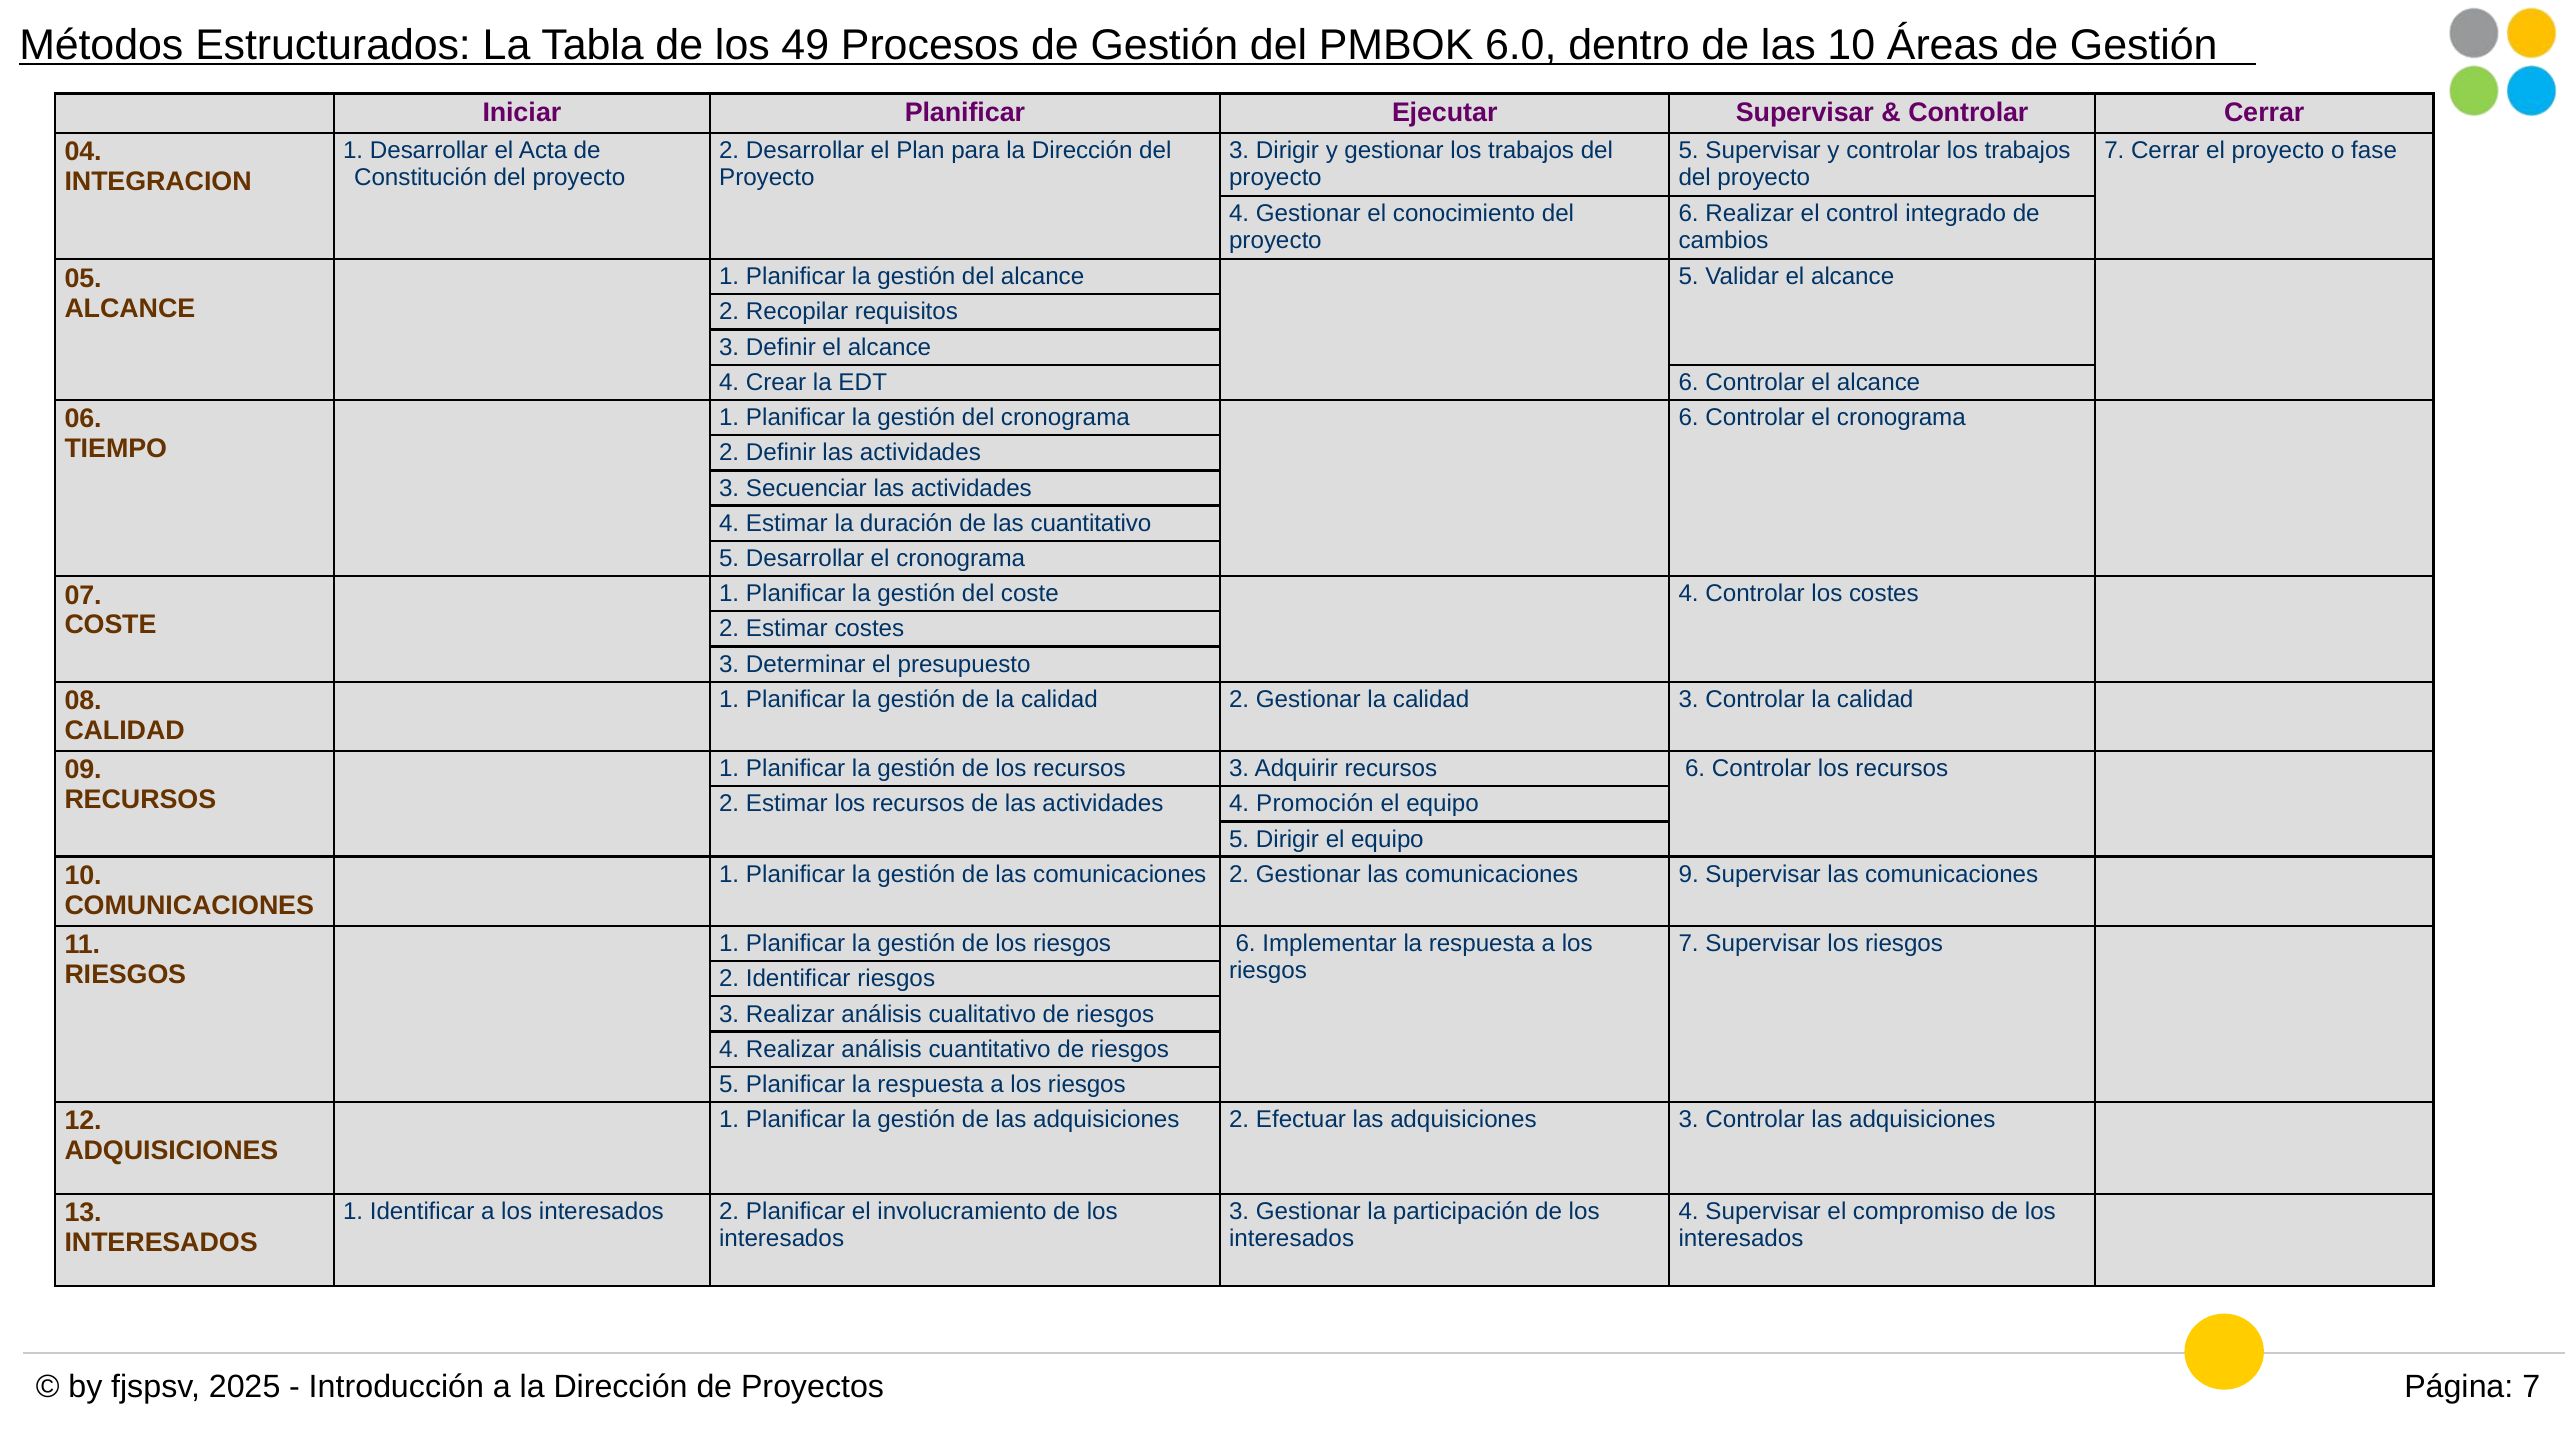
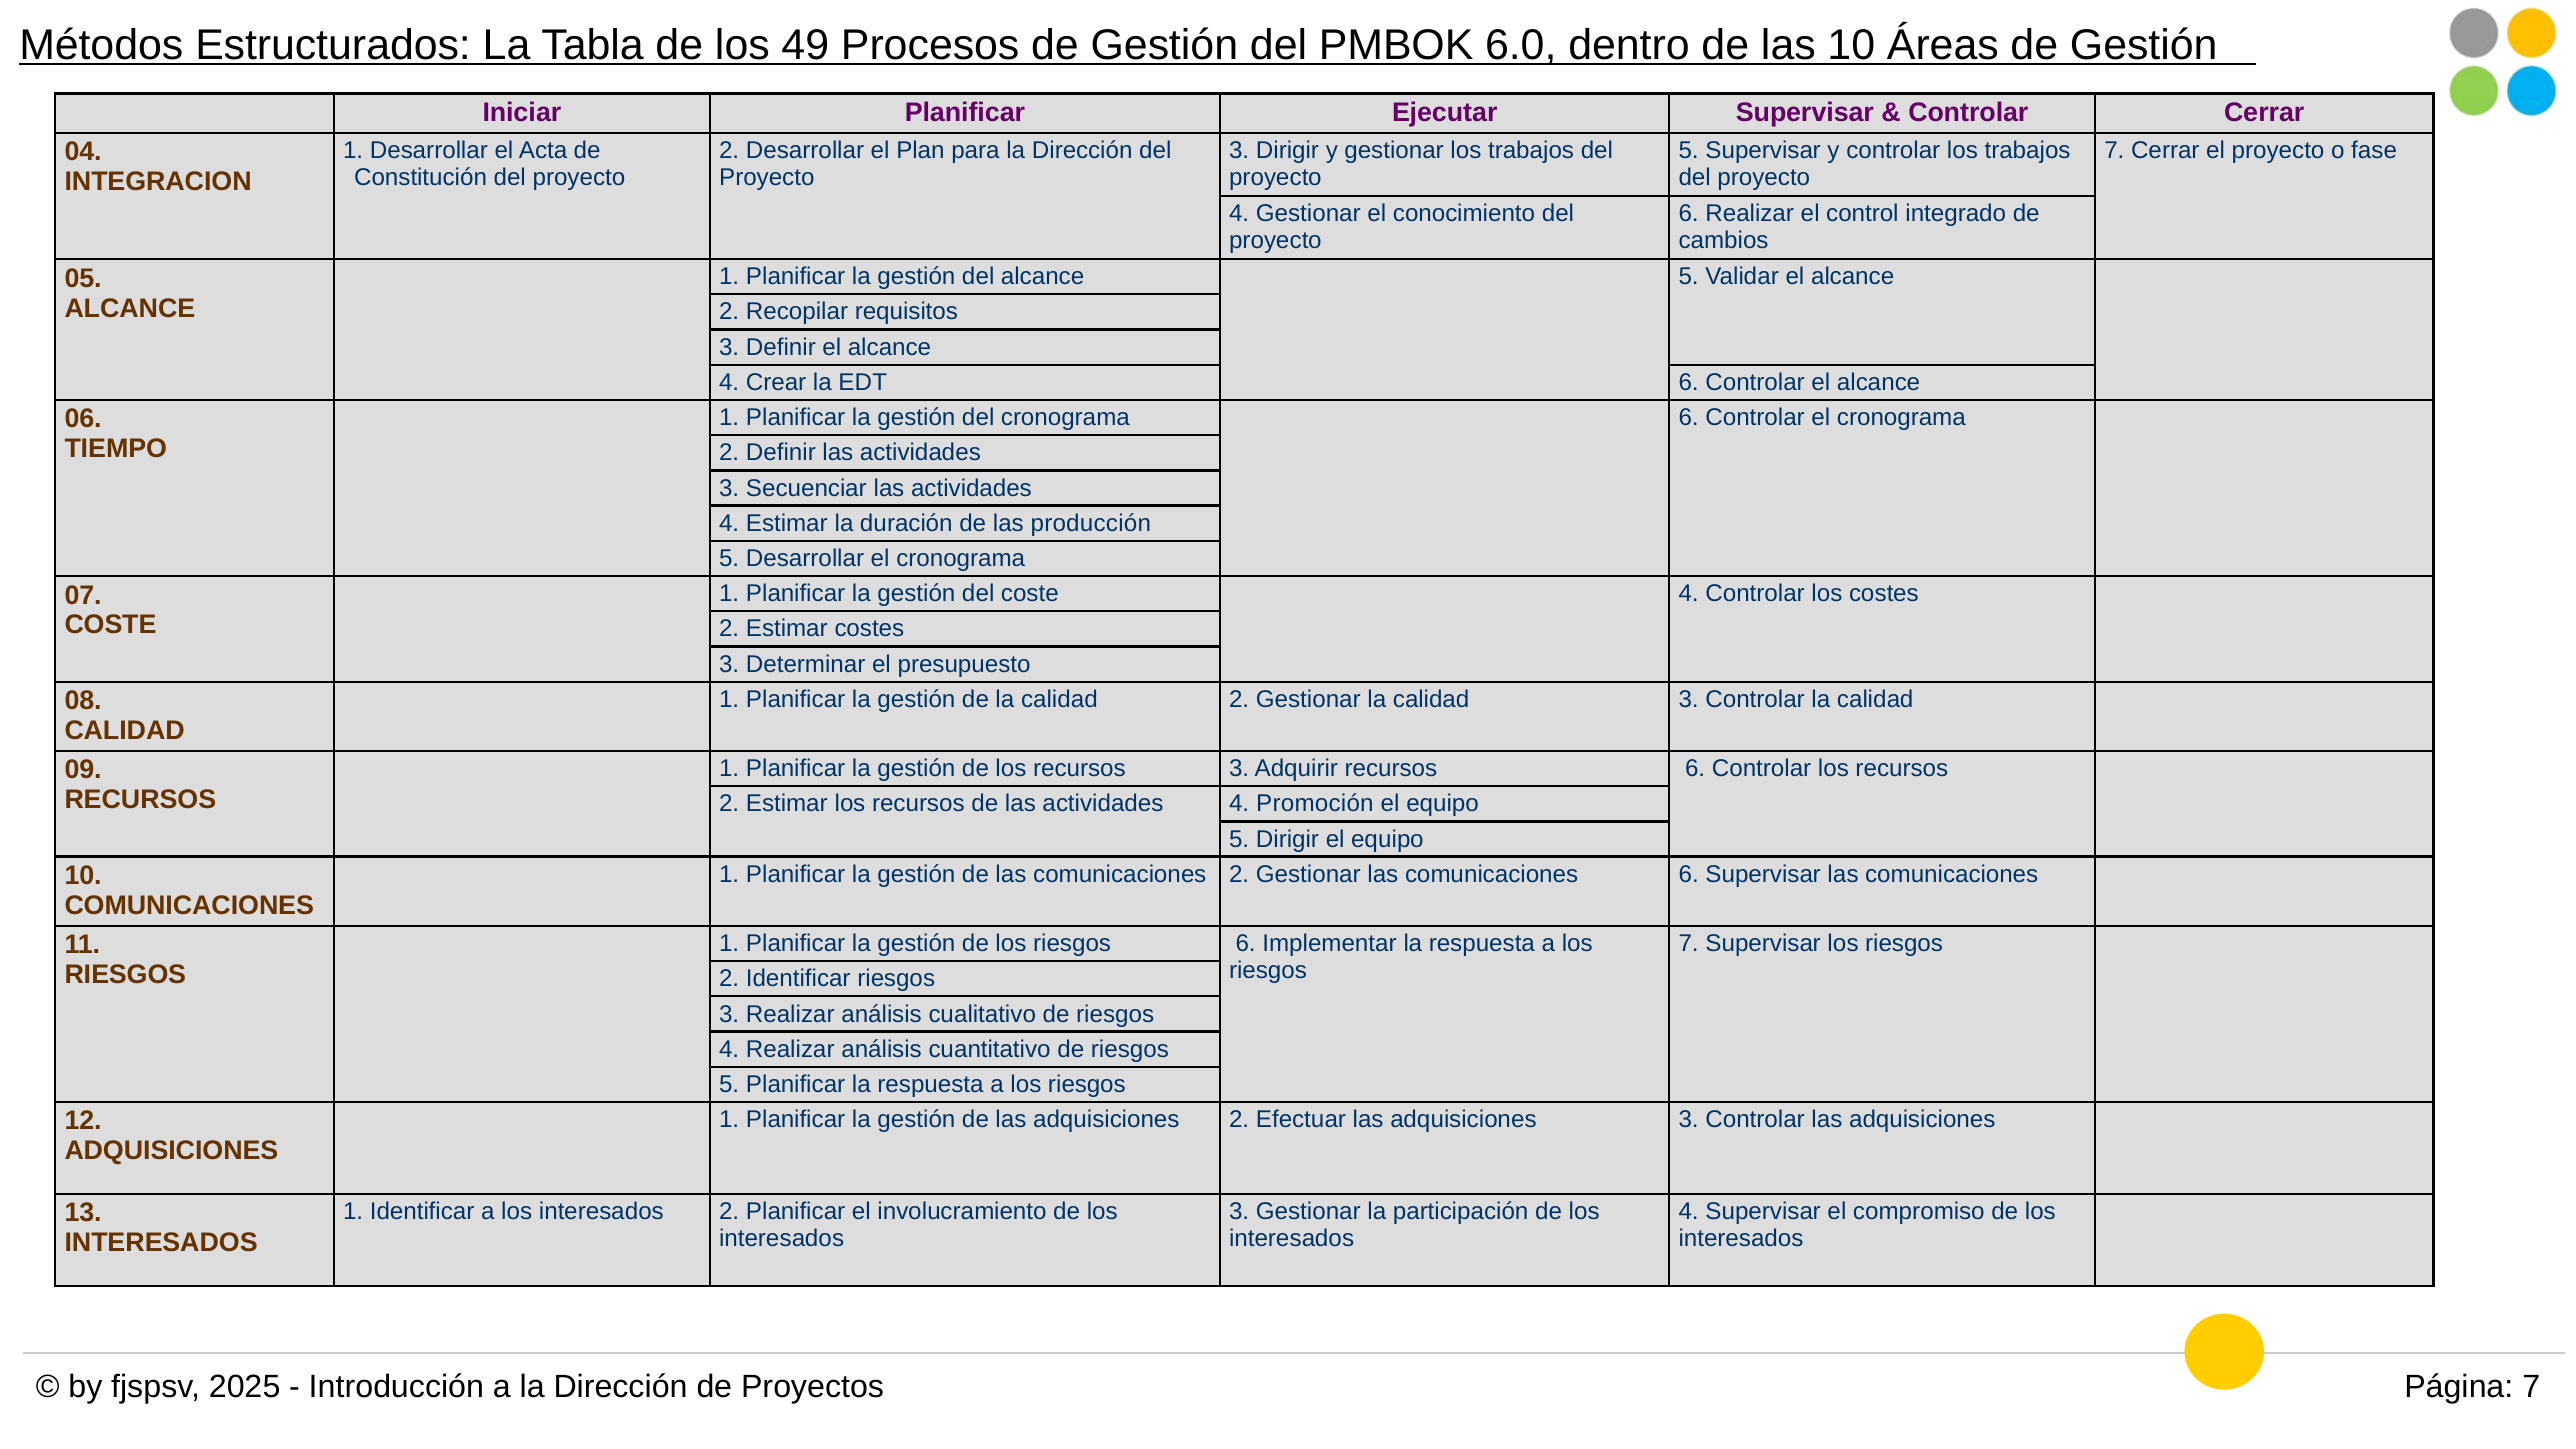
las cuantitativo: cuantitativo -> producción
comunicaciones 9: 9 -> 6
